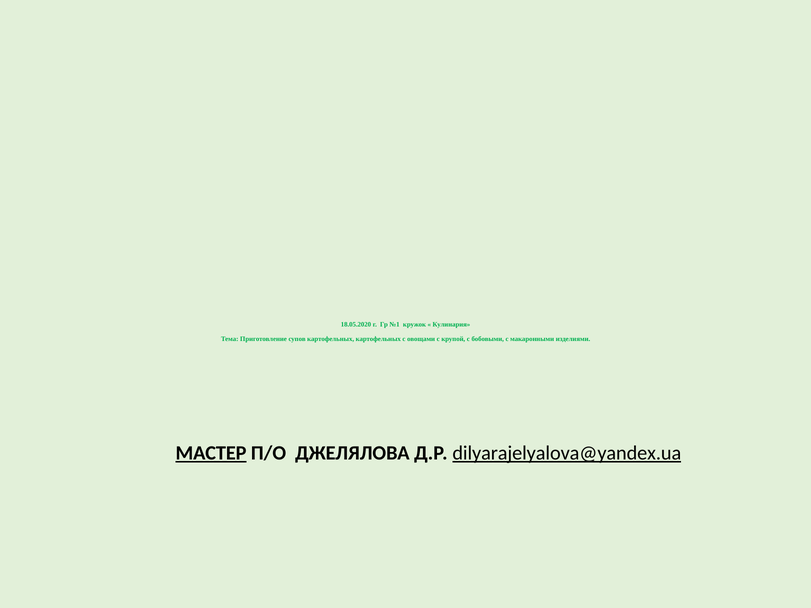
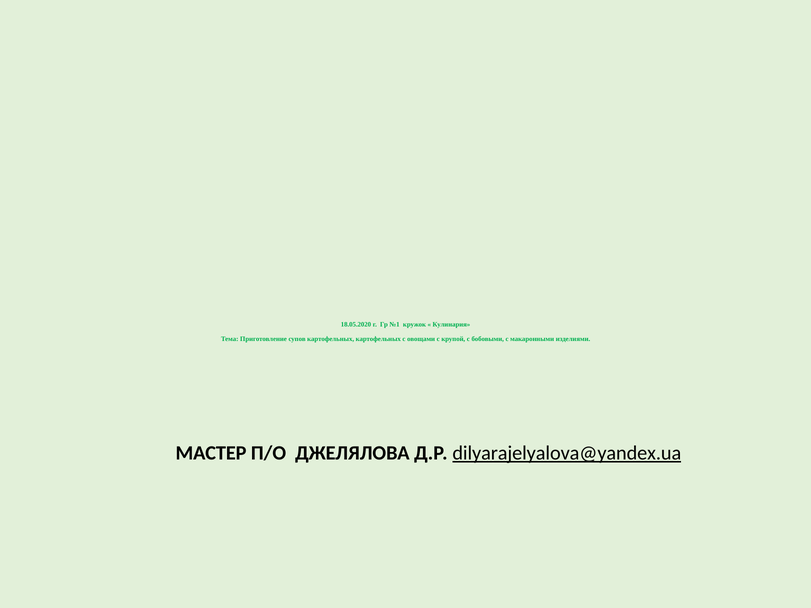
МАСТЕР underline: present -> none
